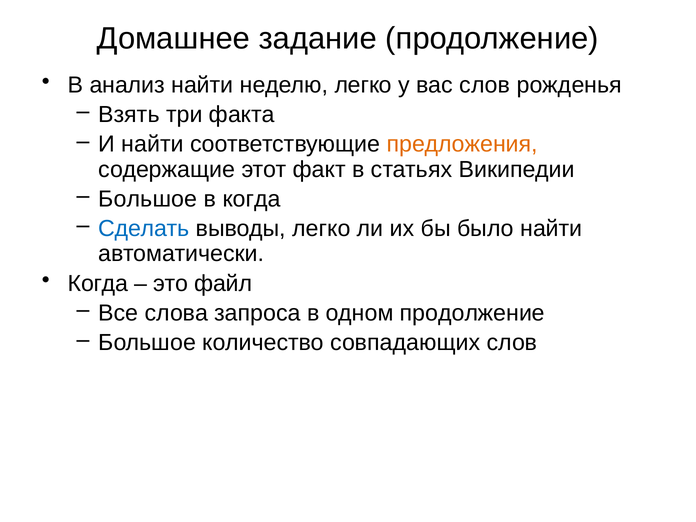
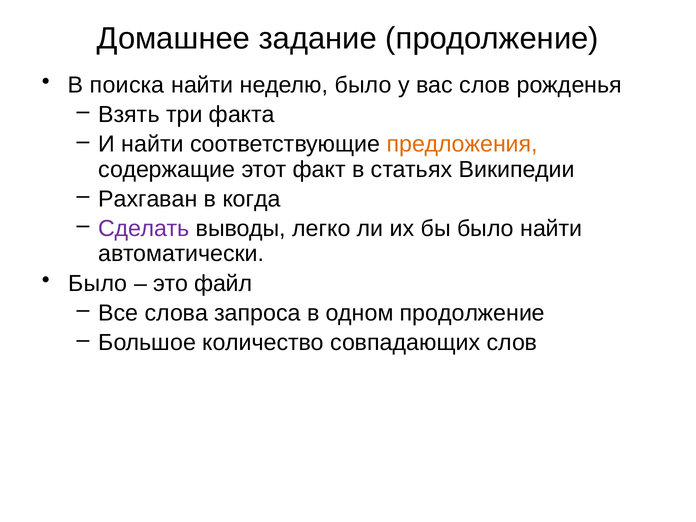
анализ: анализ -> поиска
неделю легко: легко -> было
Большое at (148, 199): Большое -> Рахгаван
Сделать colour: blue -> purple
Когда at (98, 283): Когда -> Было
